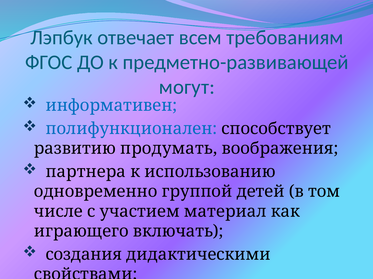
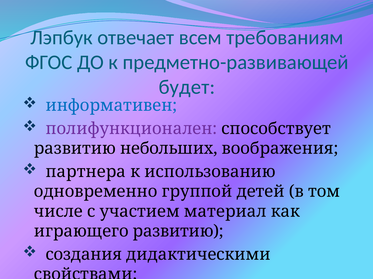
могут: могут -> будет
полифункционален colour: blue -> purple
продумать: продумать -> небольших
играющего включать: включать -> развитию
